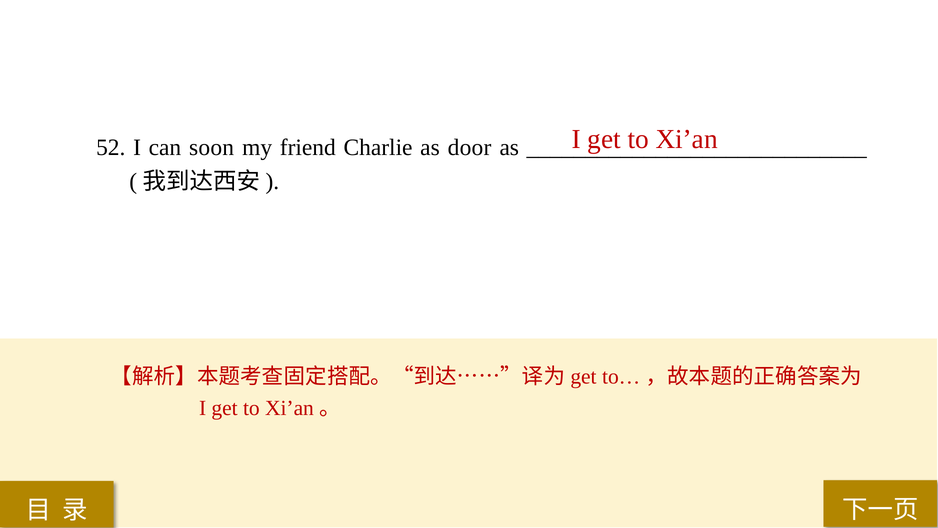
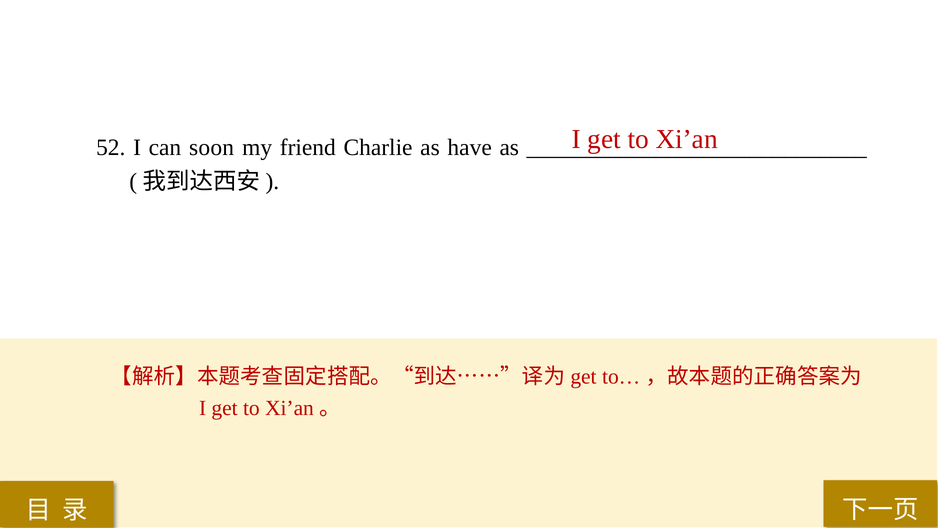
door: door -> have
